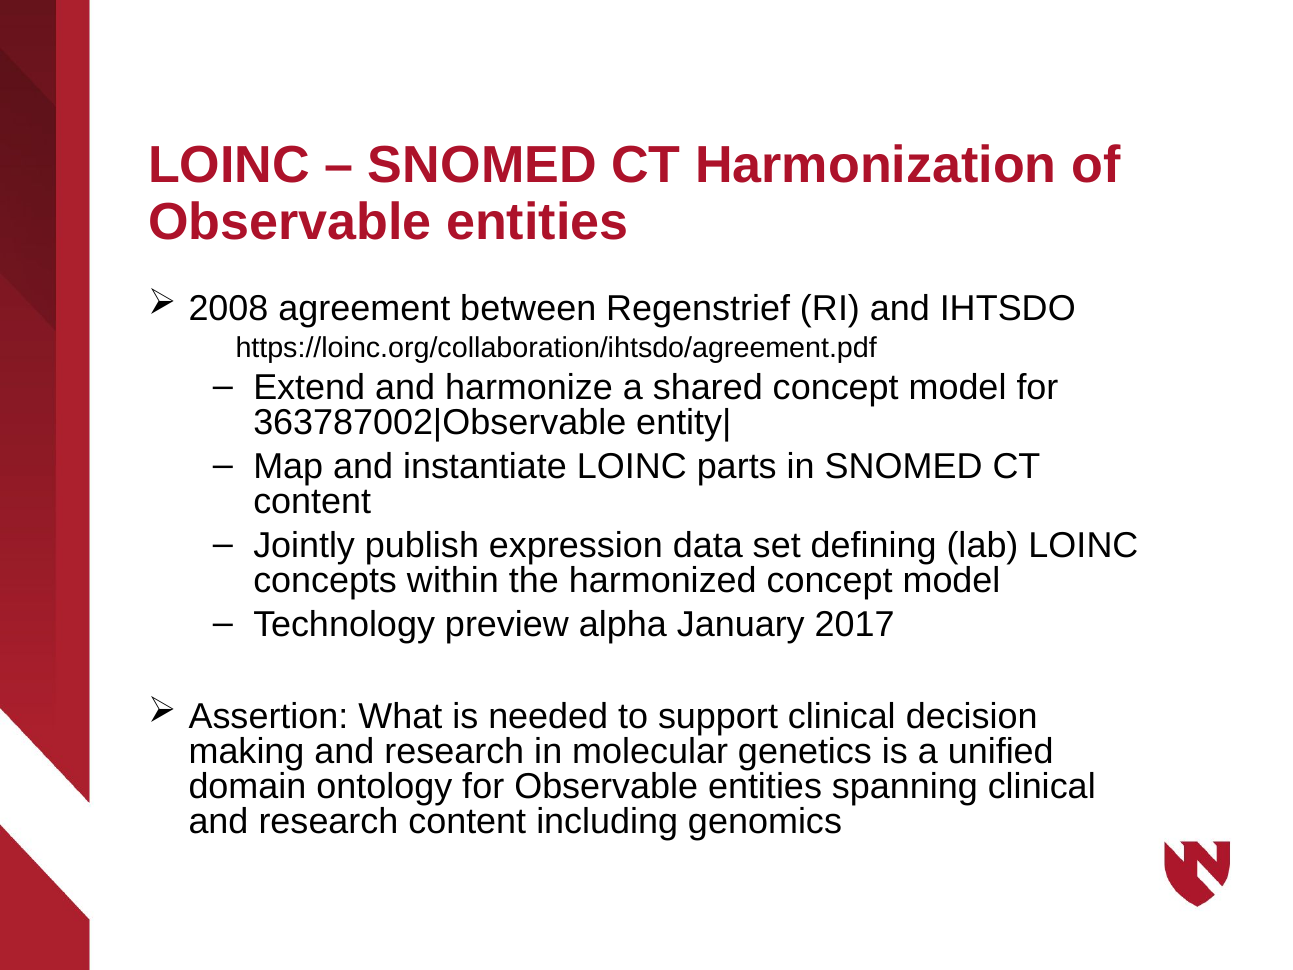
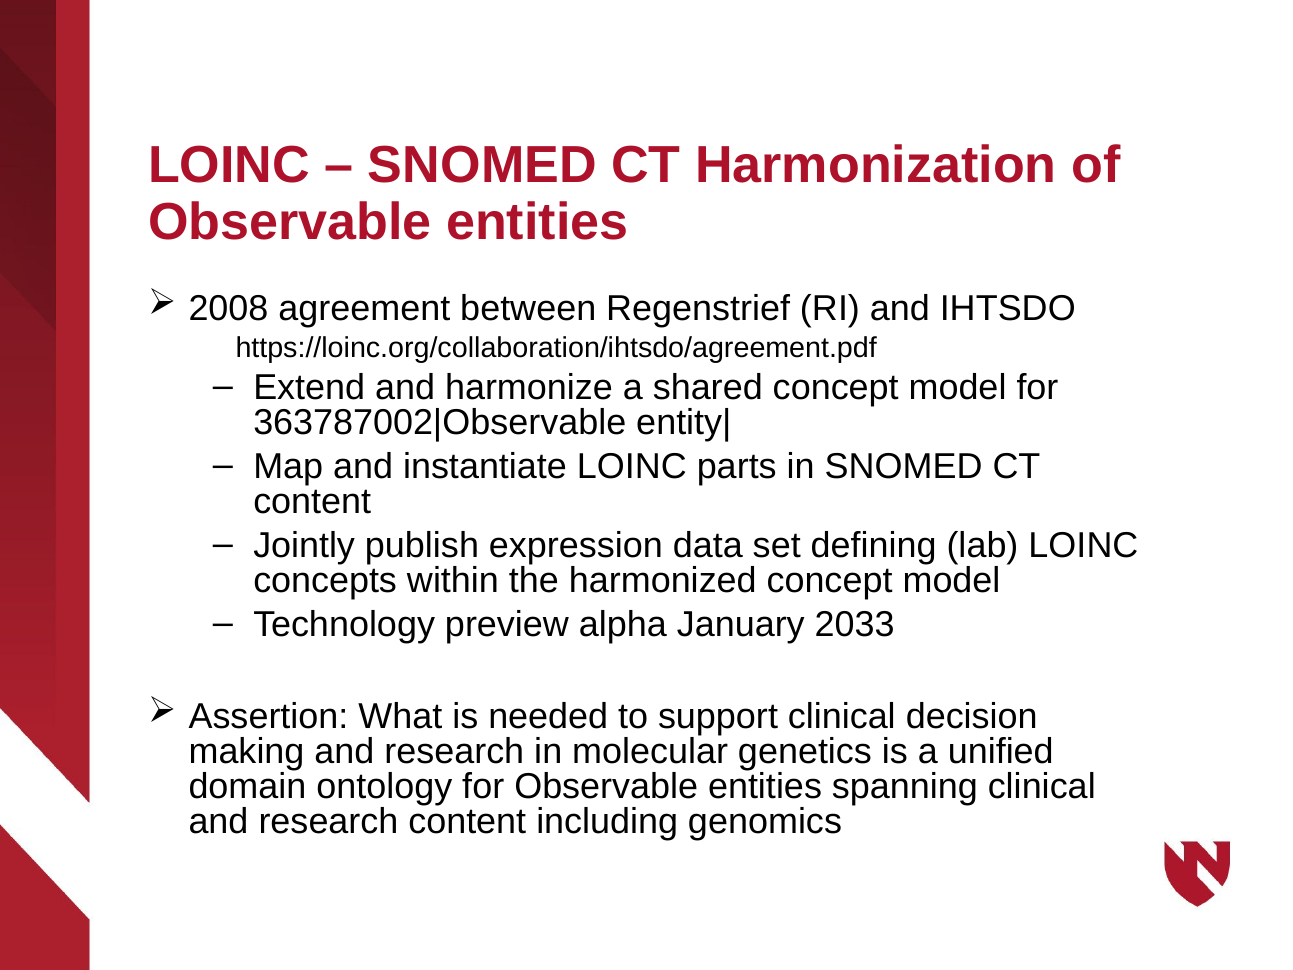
2017: 2017 -> 2033
